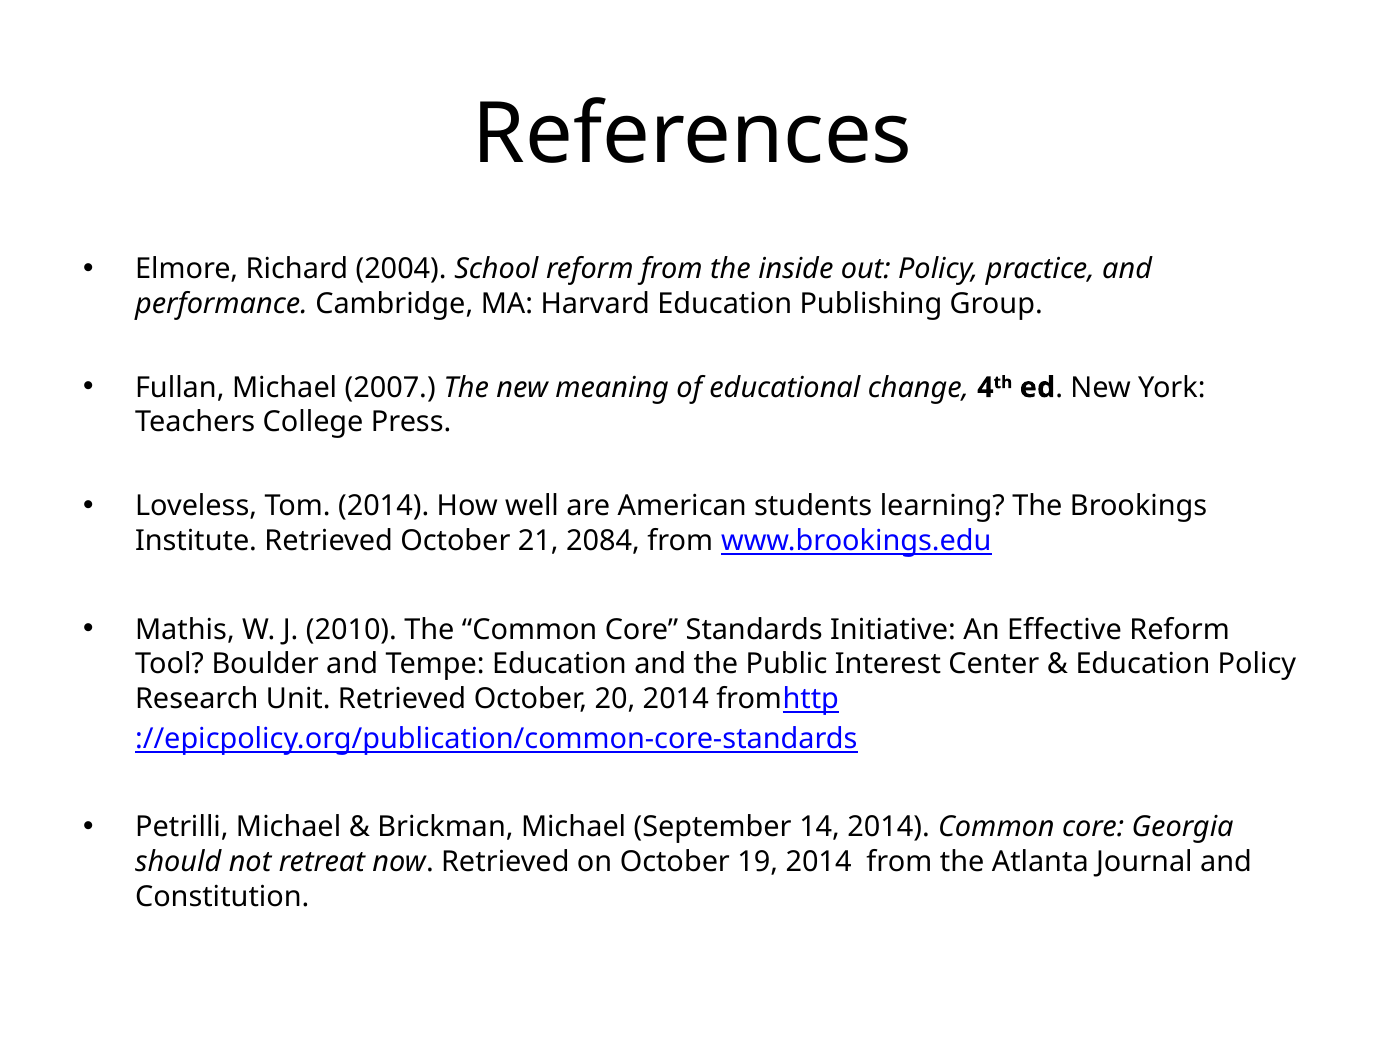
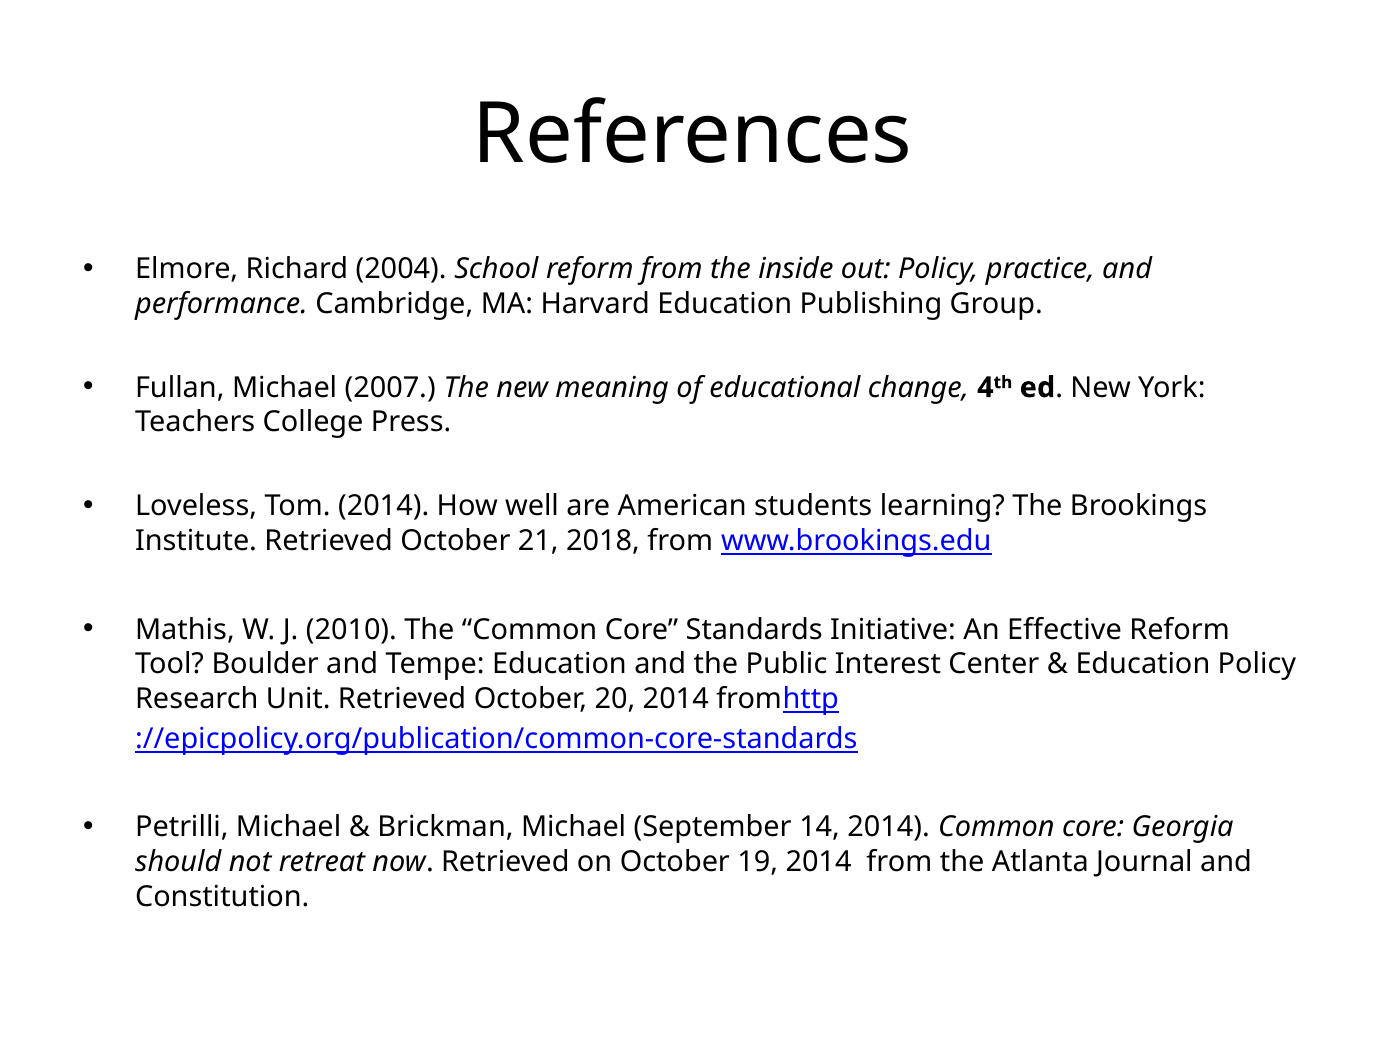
2084: 2084 -> 2018
